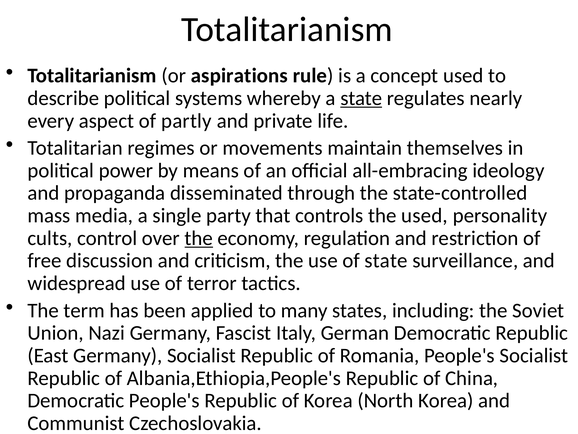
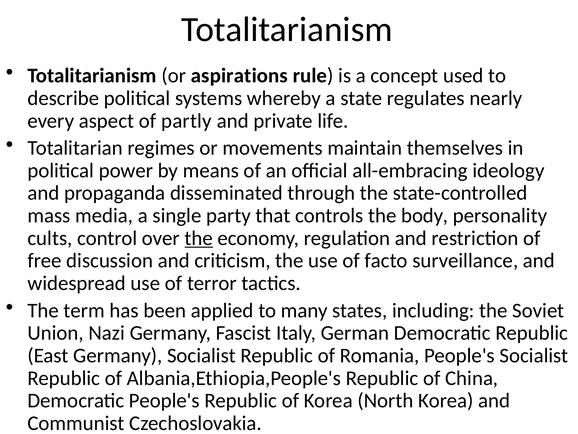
state at (361, 98) underline: present -> none
the used: used -> body
of state: state -> facto
